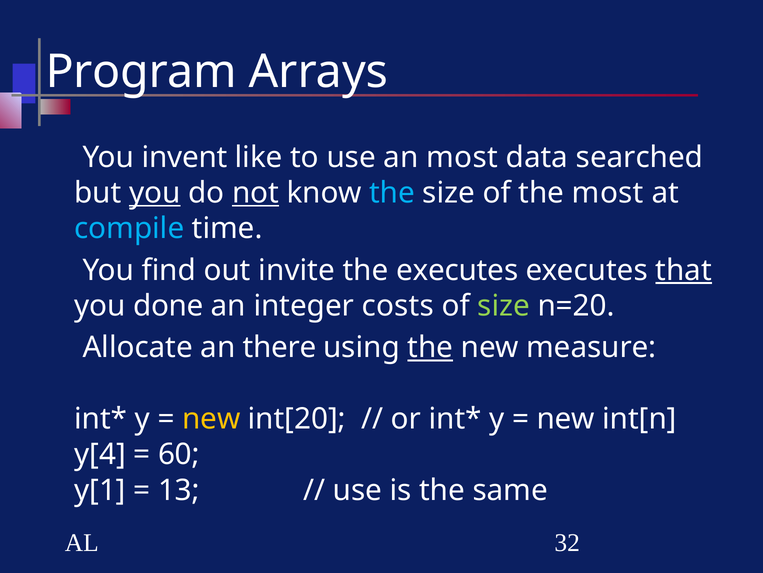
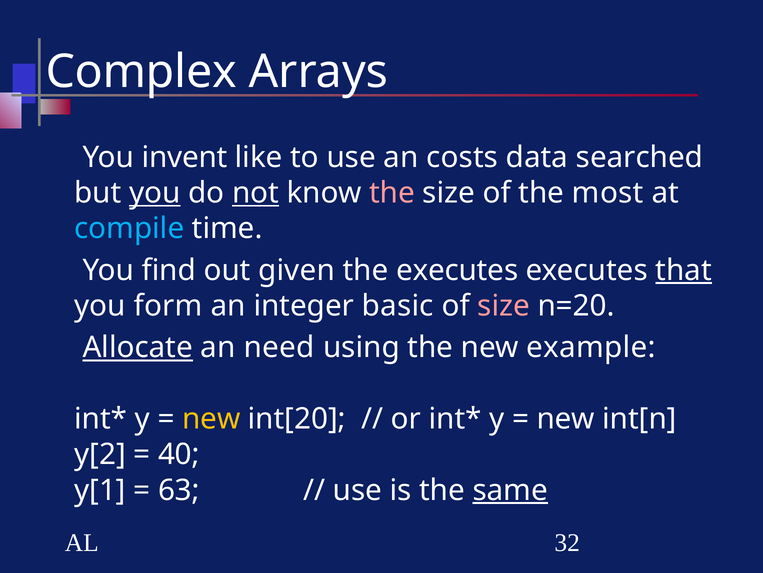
Program: Program -> Complex
an most: most -> costs
the at (392, 193) colour: light blue -> pink
invite: invite -> given
done: done -> form
costs: costs -> basic
size at (504, 306) colour: light green -> pink
Allocate underline: none -> present
there: there -> need
the at (430, 347) underline: present -> none
measure: measure -> example
y[4: y[4 -> y[2
60: 60 -> 40
13: 13 -> 63
same underline: none -> present
